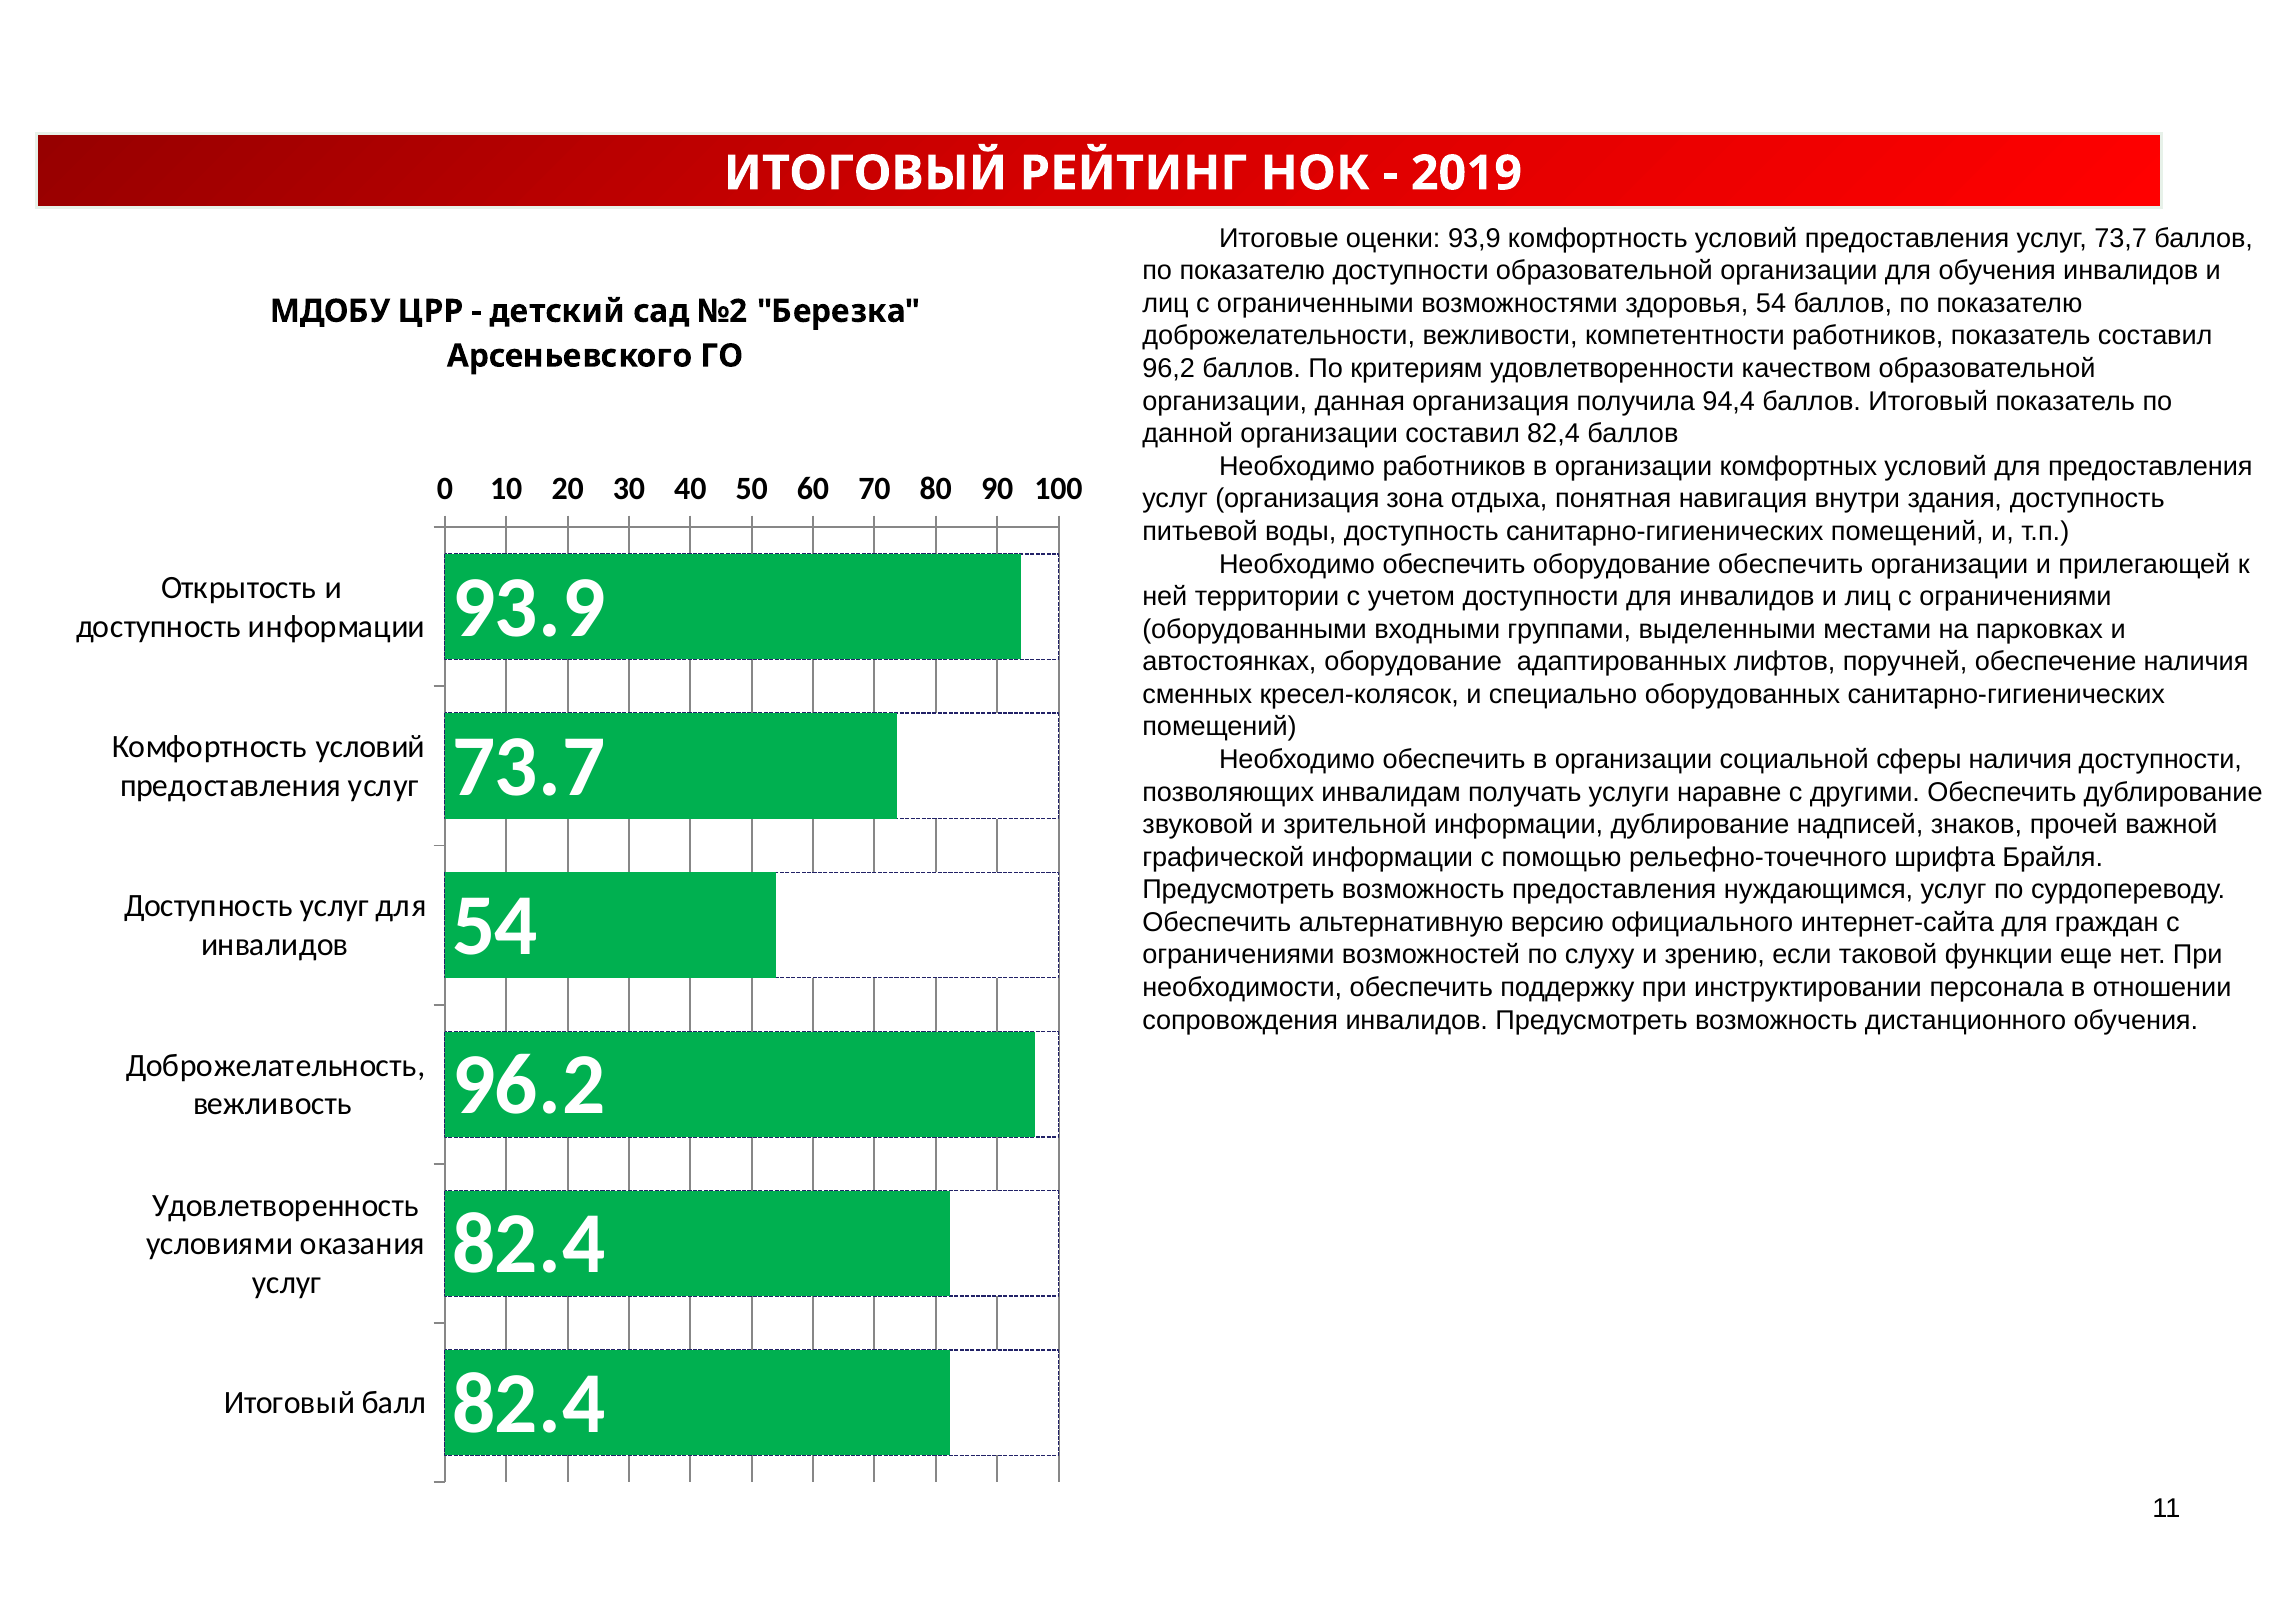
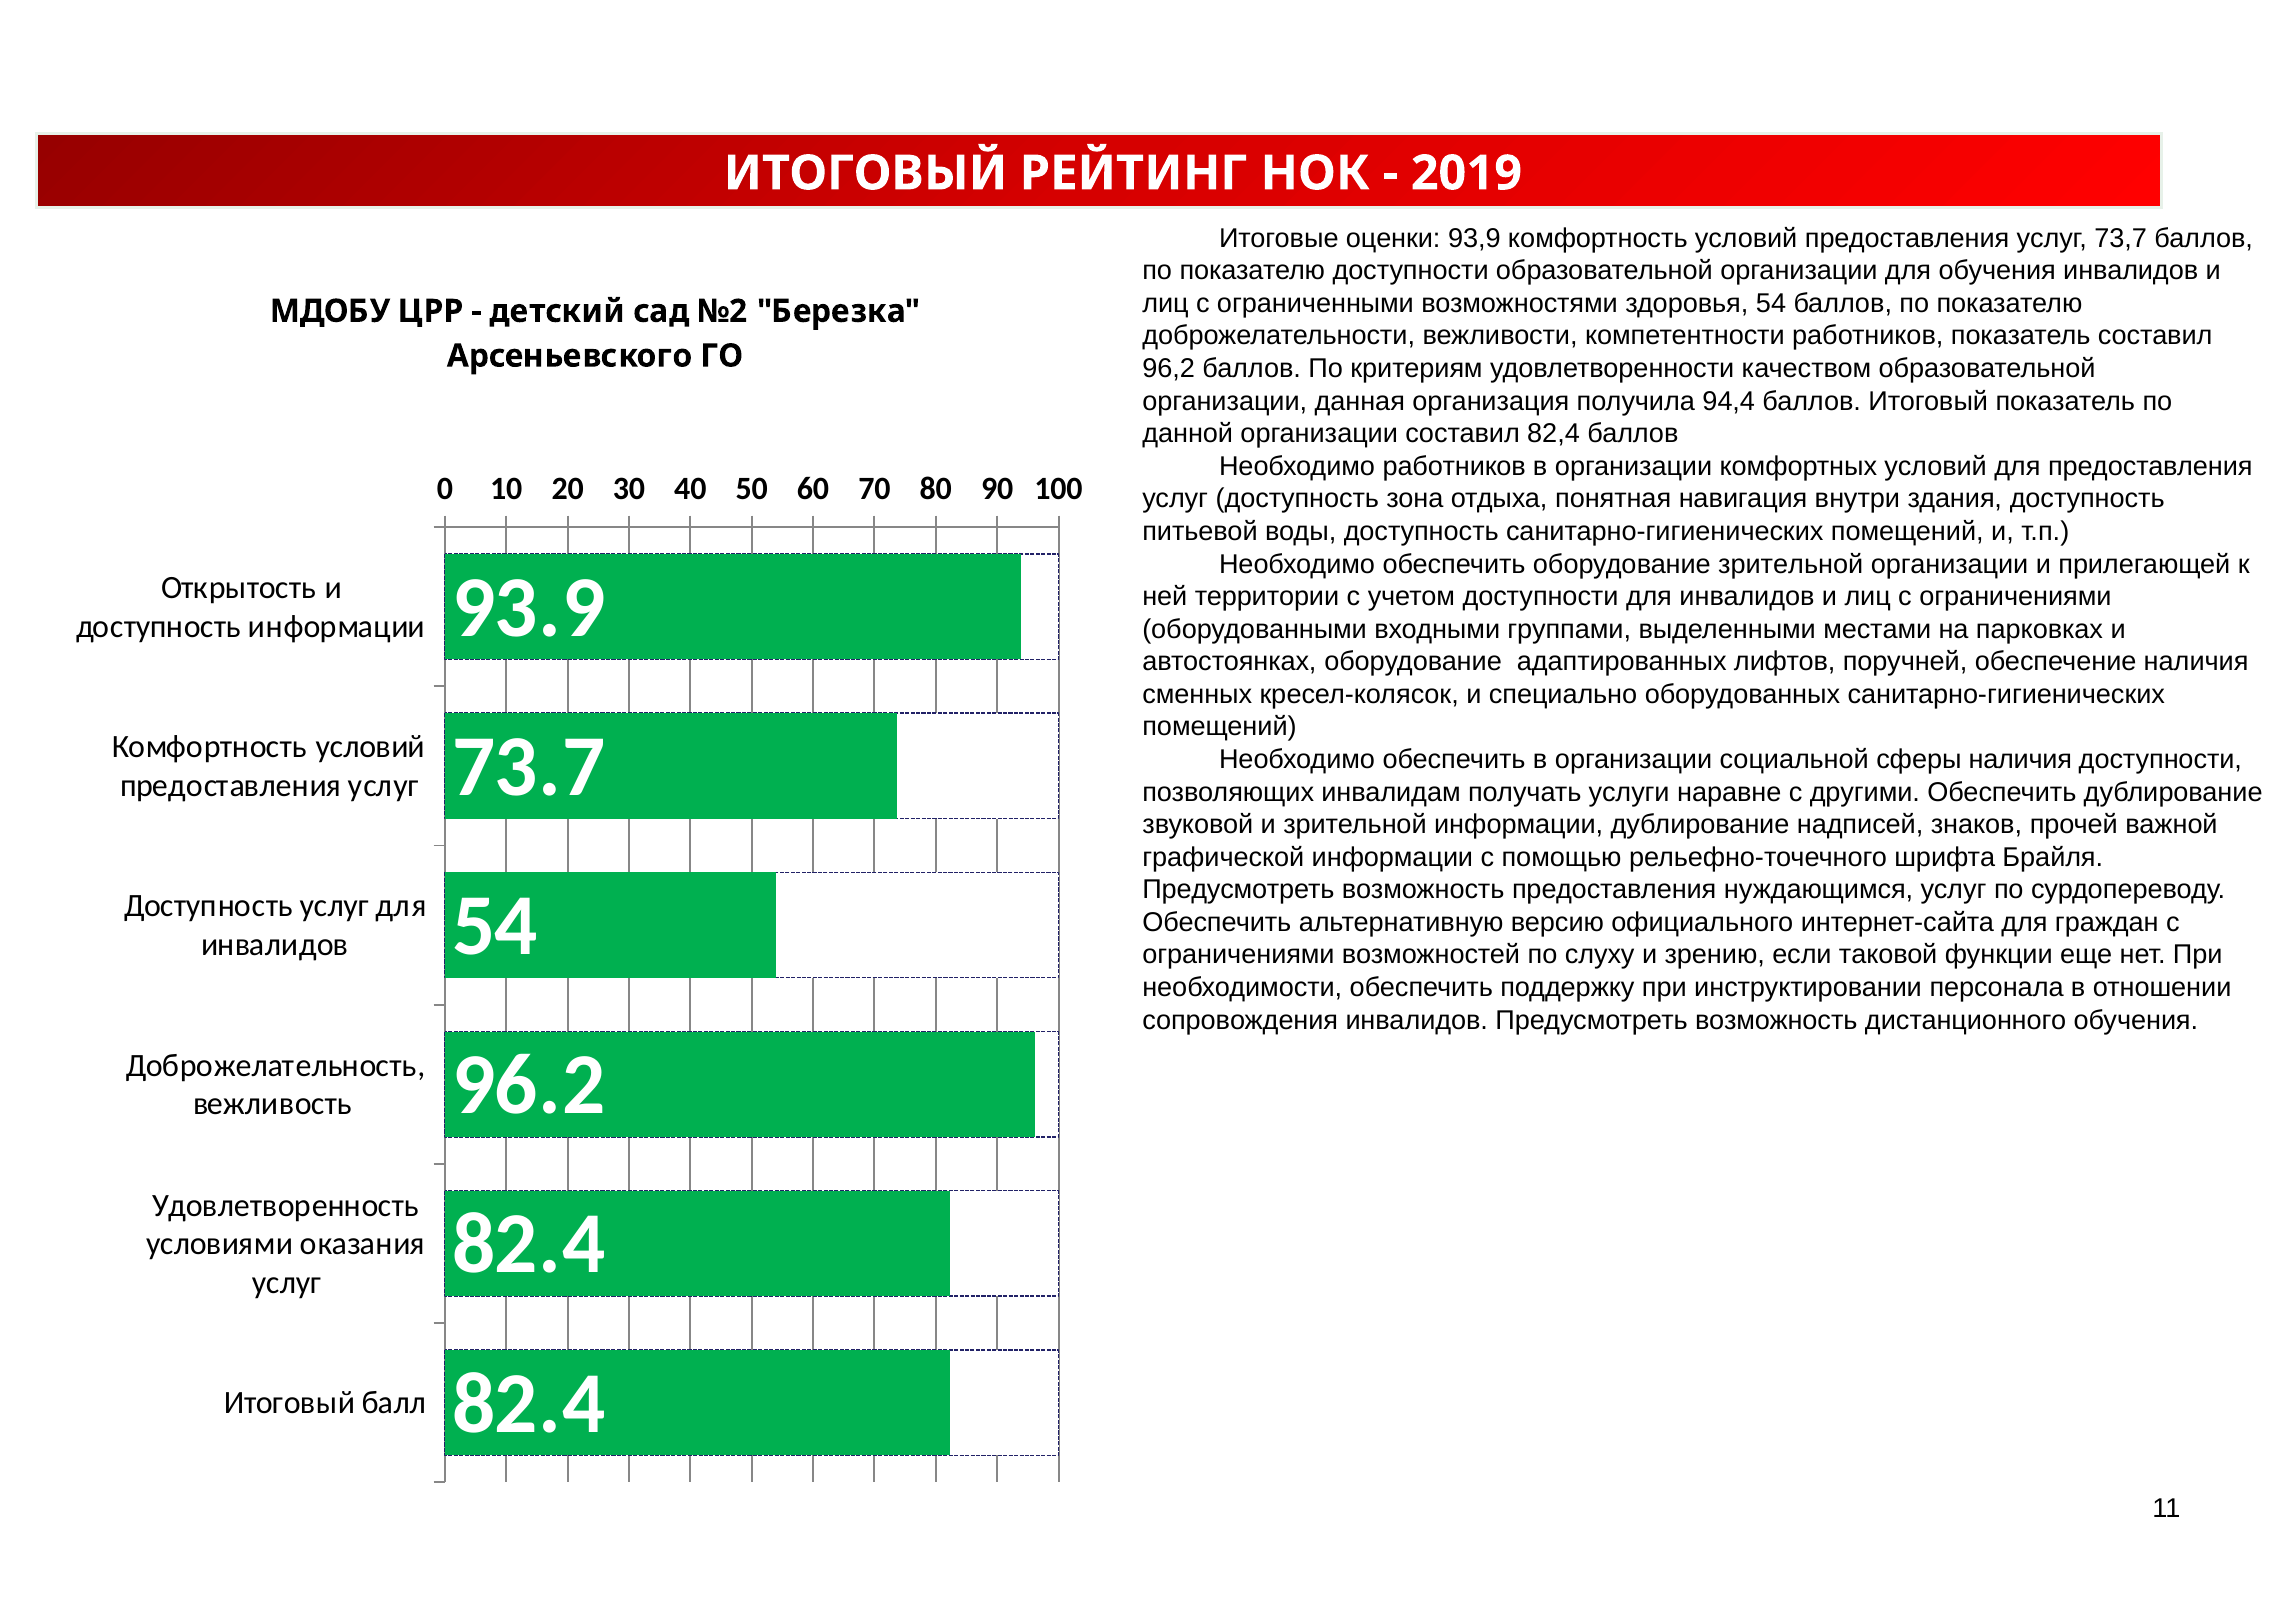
организация at (1297, 499): организация -> доступность
оборудование обеспечить: обеспечить -> зрительной
